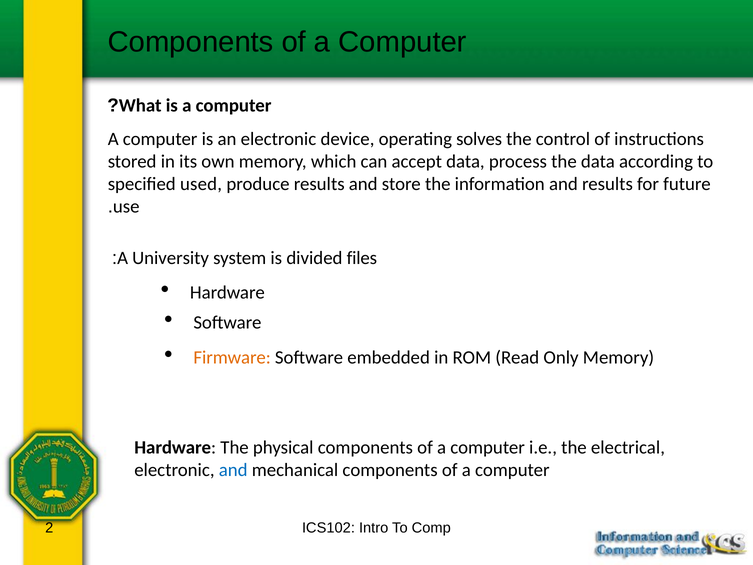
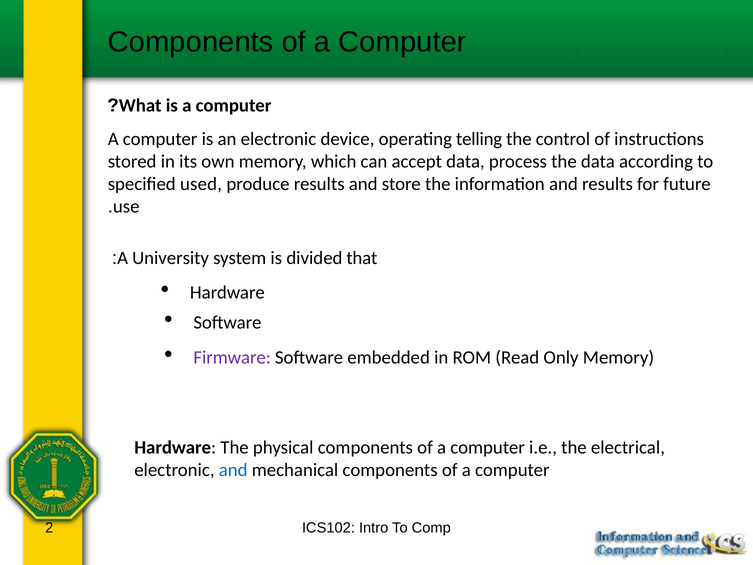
solves: solves -> telling
files: files -> that
Firmware colour: orange -> purple
